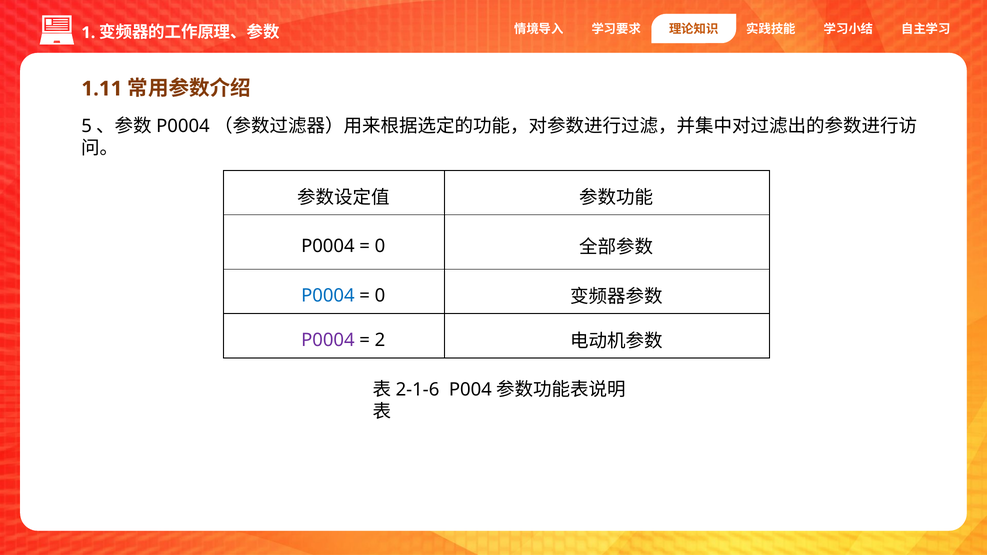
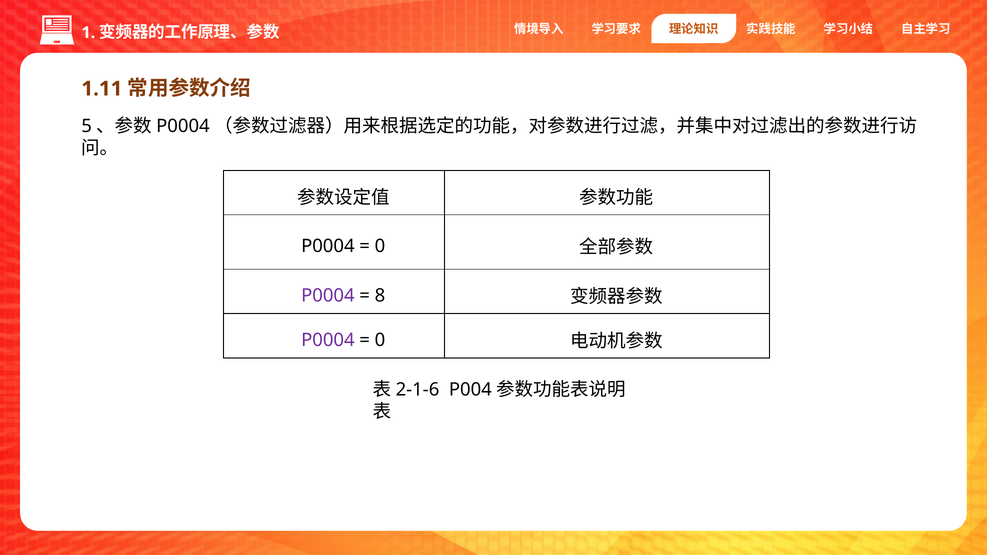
P0004 at (328, 296) colour: blue -> purple
0 at (380, 296): 0 -> 8
2 at (380, 340): 2 -> 0
